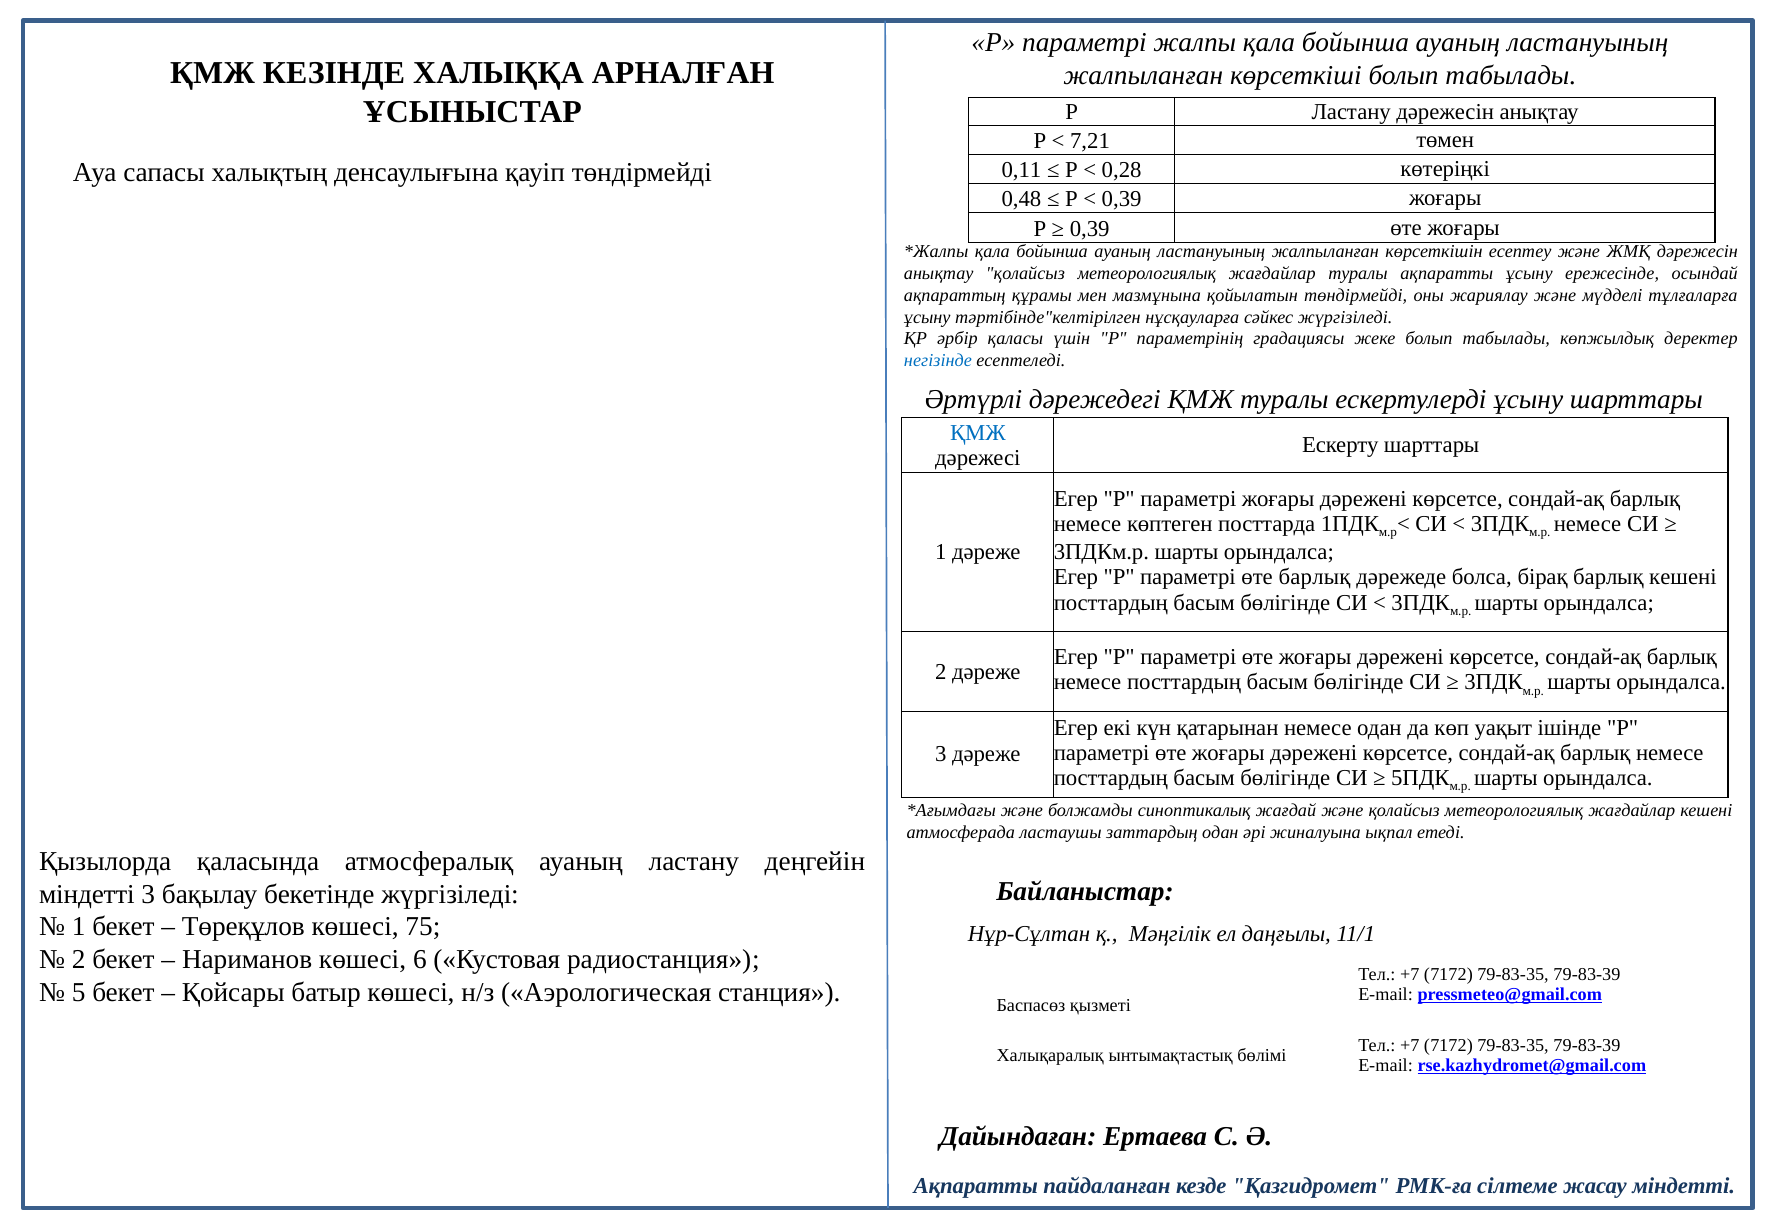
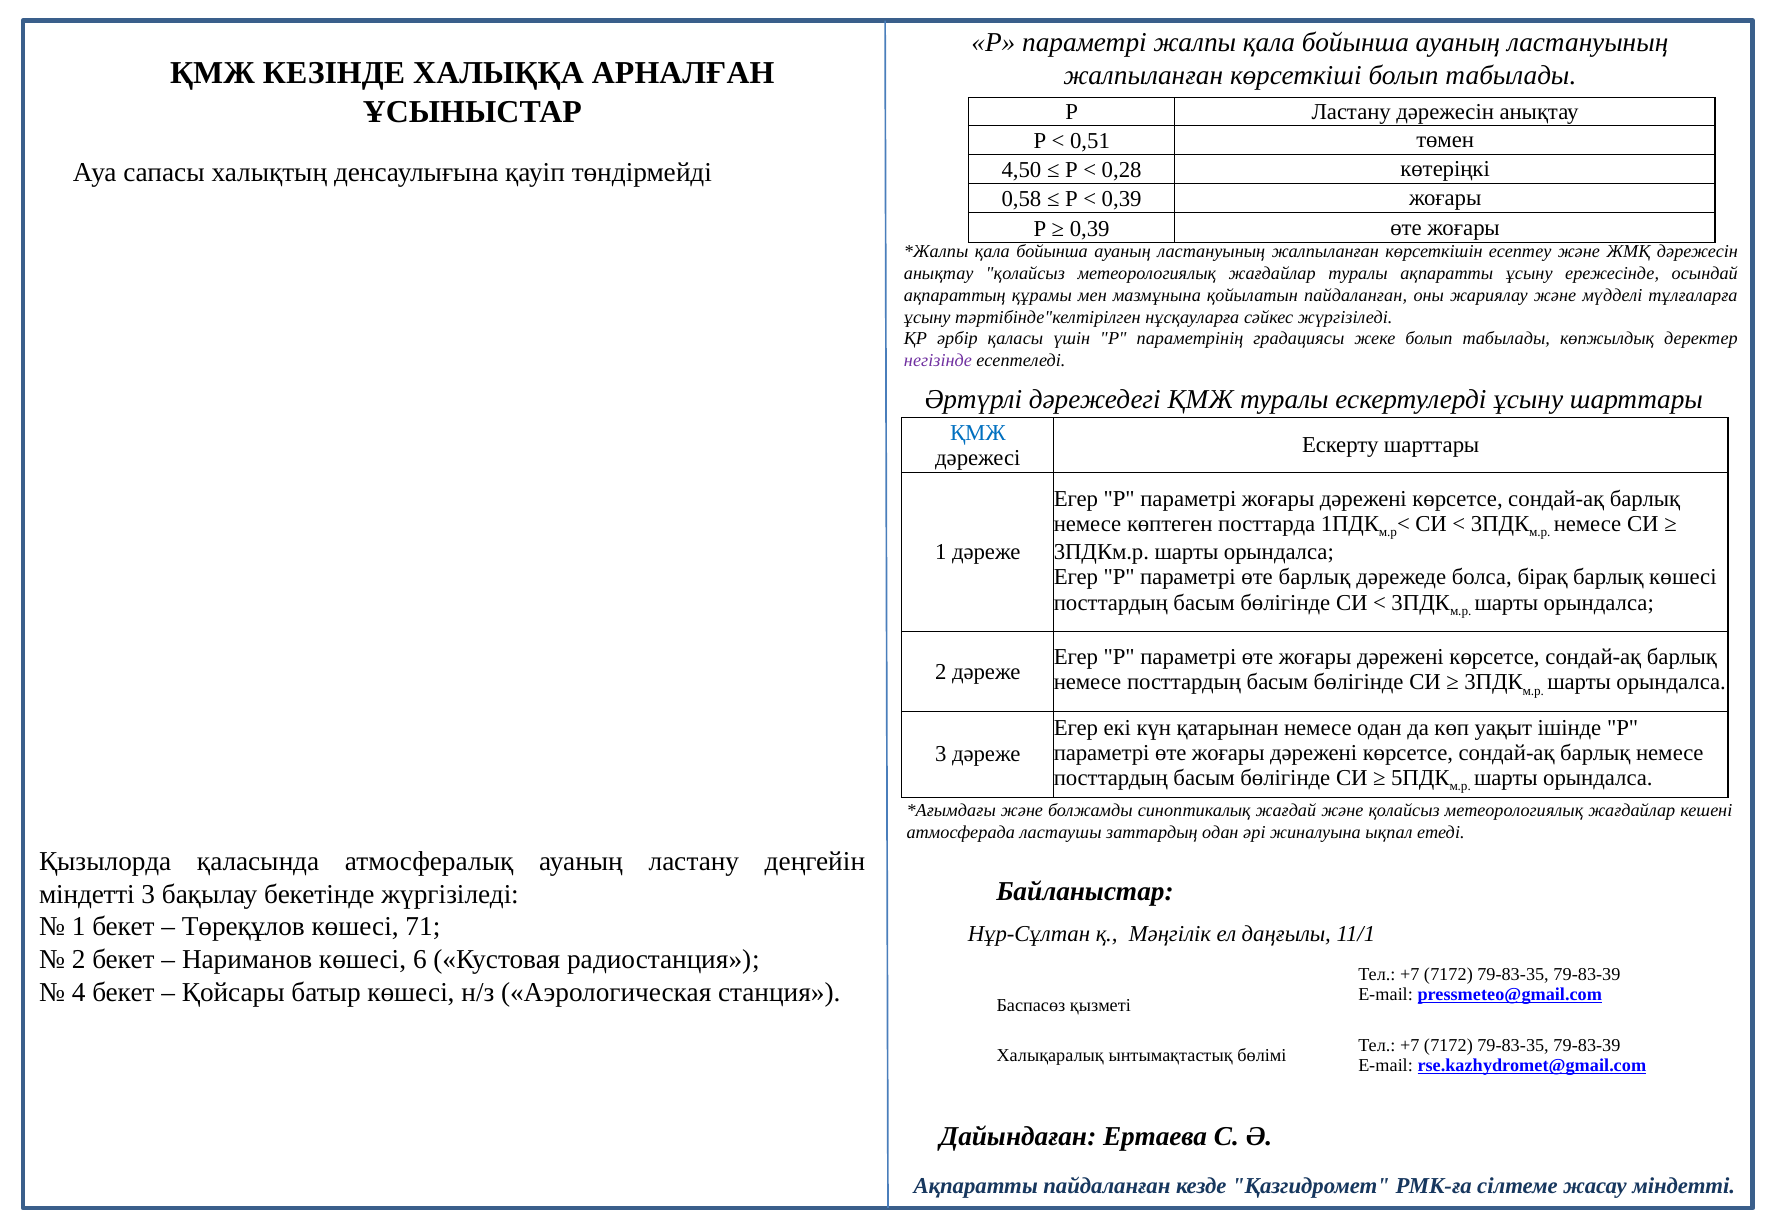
7,21: 7,21 -> 0,51
0,11: 0,11 -> 4,50
0,48: 0,48 -> 0,58
қойылатын төндірмейді: төндірмейді -> пайдаланған
негізінде colour: blue -> purple
барлық кешені: кешені -> көшесі
75: 75 -> 71
5: 5 -> 4
